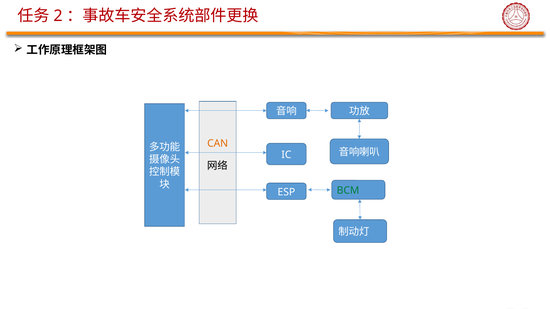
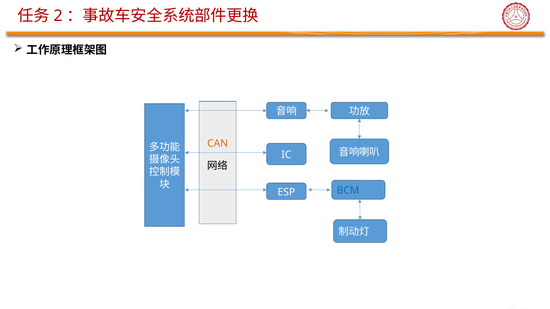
BCM colour: green -> blue
